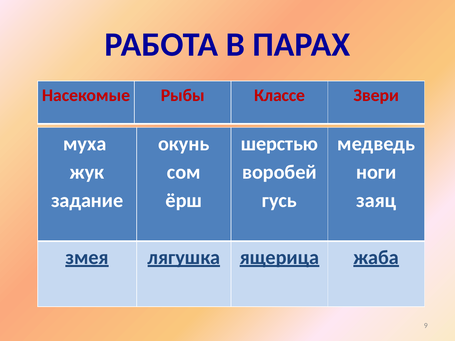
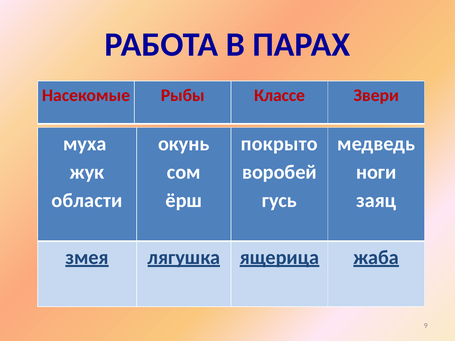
шерстью: шерстью -> покрыто
задание: задание -> области
